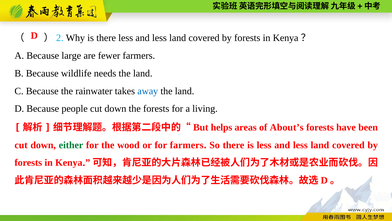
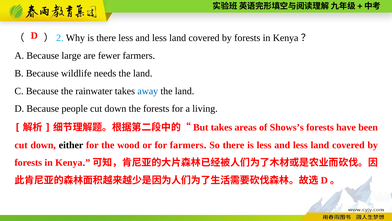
helps at (222, 127): helps -> takes
About’s: About’s -> Shows’s
either colour: green -> black
